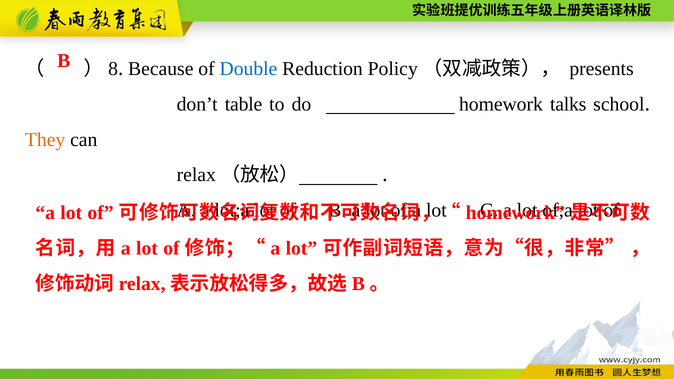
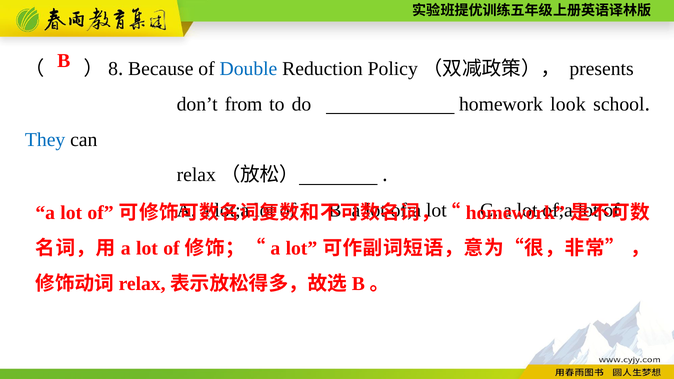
table: table -> from
talks: talks -> look
They colour: orange -> blue
